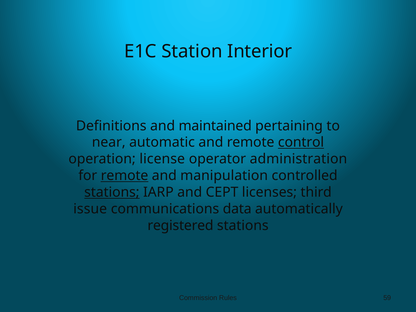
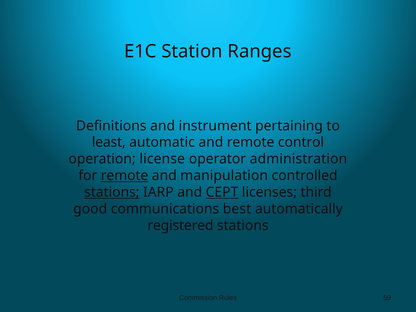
Interior: Interior -> Ranges
maintained: maintained -> instrument
near: near -> least
control underline: present -> none
CEPT underline: none -> present
issue: issue -> good
data: data -> best
